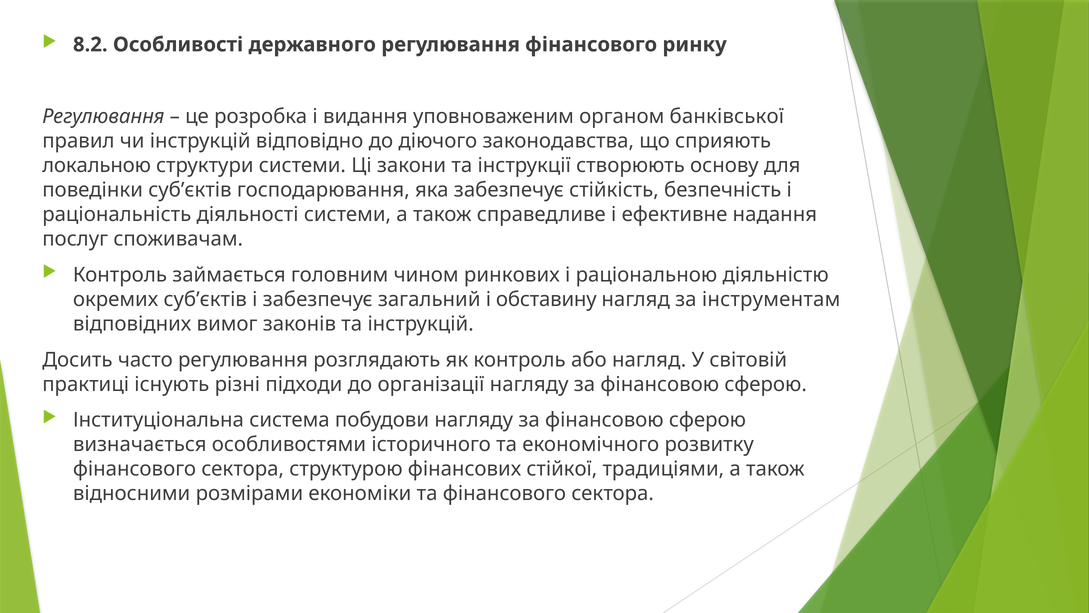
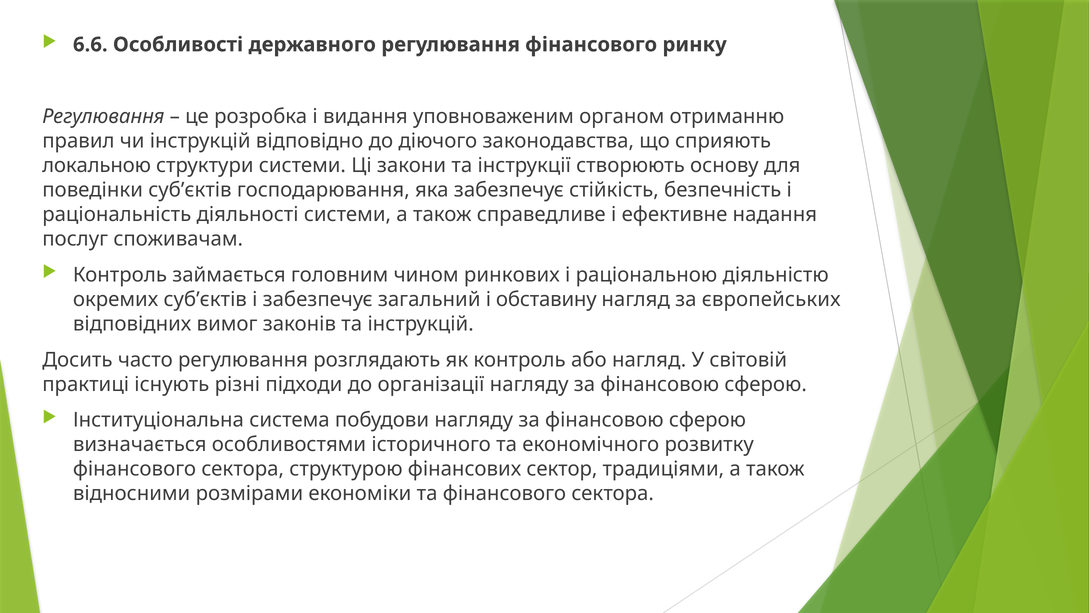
8.2: 8.2 -> 6.6
банківської: банківської -> отриманню
інструментам: інструментам -> європейських
стійкої: стійкої -> сектор
